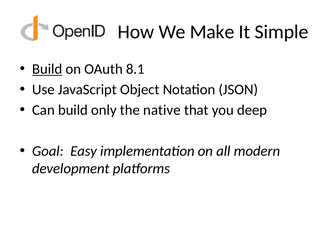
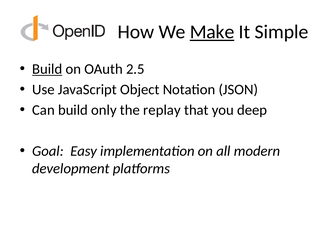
Make underline: none -> present
8.1: 8.1 -> 2.5
native: native -> replay
